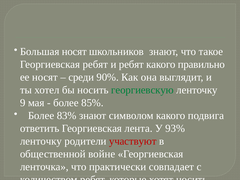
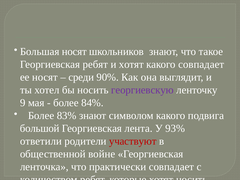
и ребят: ребят -> хотят
какого правильно: правильно -> совпадает
георгиевскую at (142, 90) colour: green -> purple
85%: 85% -> 84%
ответить at (40, 128): ответить -> большой
ленточку at (41, 141): ленточку -> ответили
